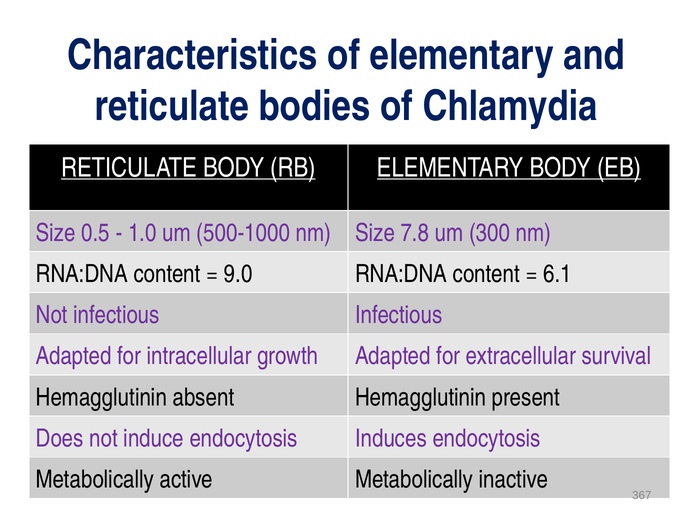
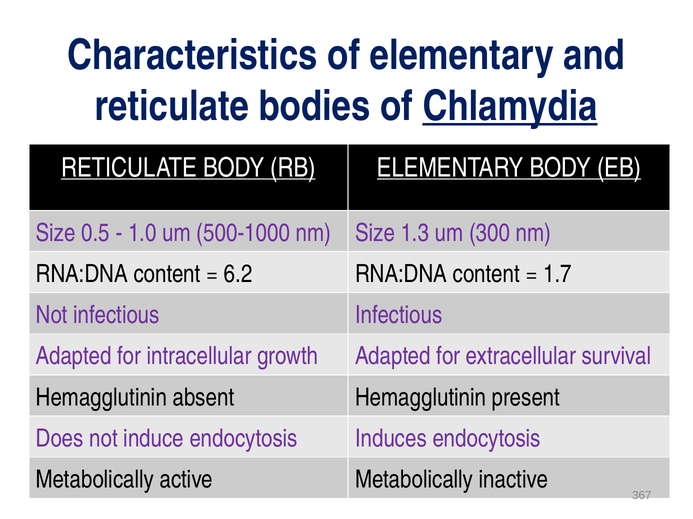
Chlamydia underline: none -> present
7.8: 7.8 -> 1.3
9.0: 9.0 -> 6.2
6.1: 6.1 -> 1.7
